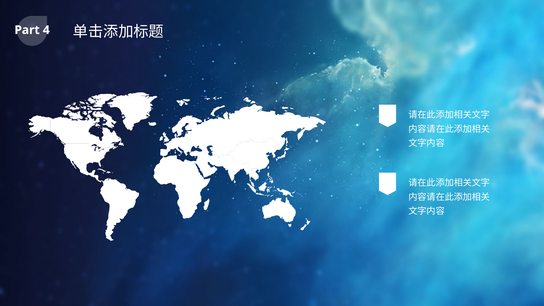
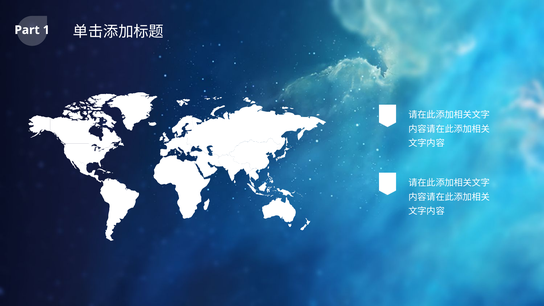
4: 4 -> 1
